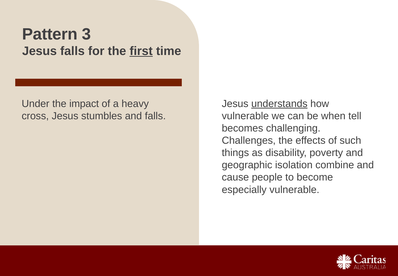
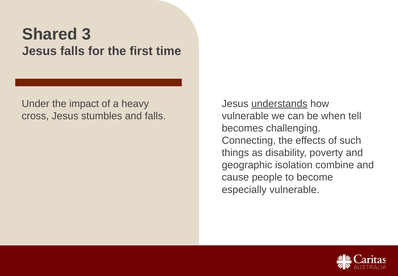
Pattern: Pattern -> Shared
first underline: present -> none
Challenges: Challenges -> Connecting
